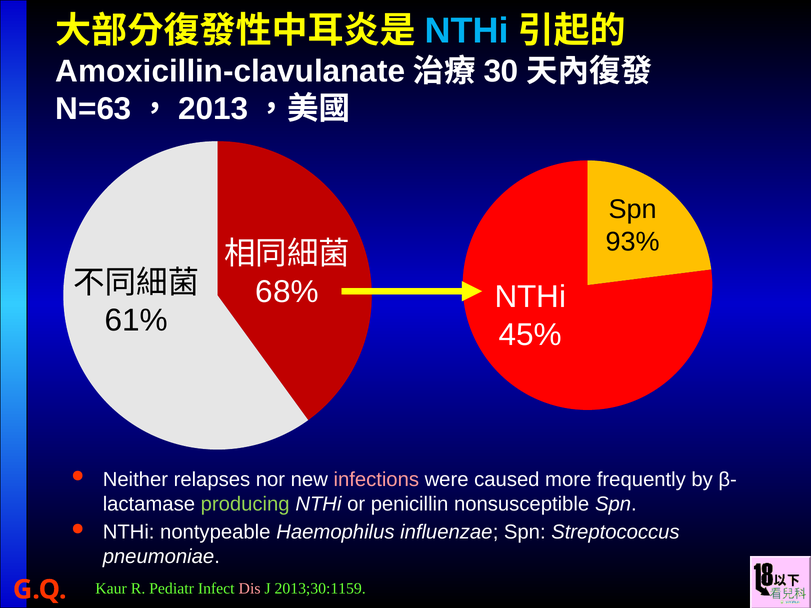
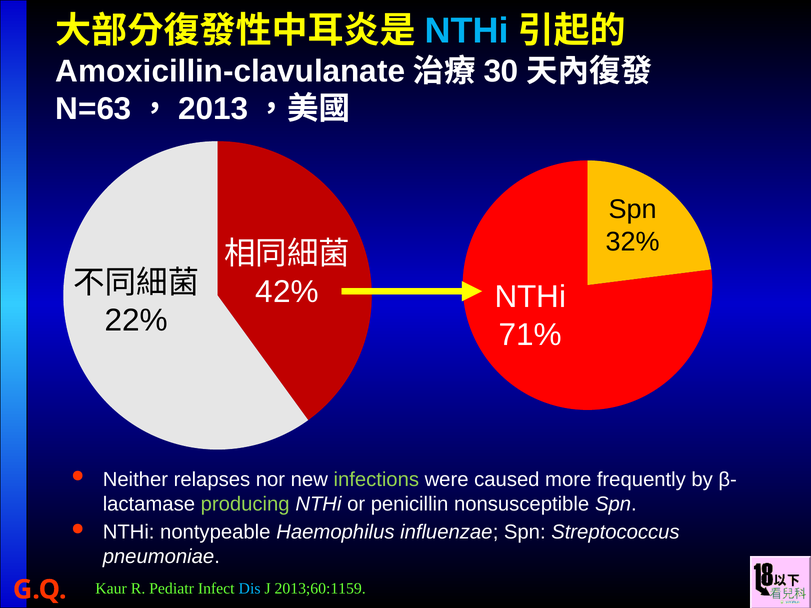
93%: 93% -> 32%
68%: 68% -> 42%
61%: 61% -> 22%
45%: 45% -> 71%
infections colour: pink -> light green
Dis colour: pink -> light blue
2013;30:1159: 2013;30:1159 -> 2013;60:1159
